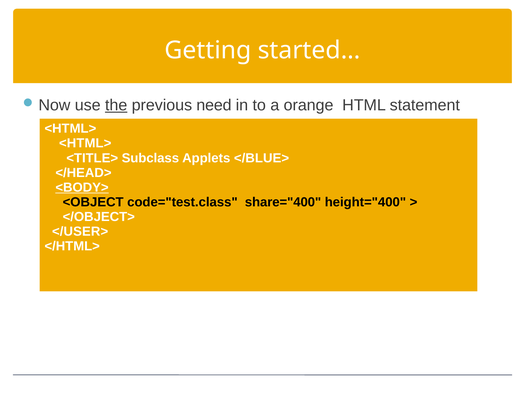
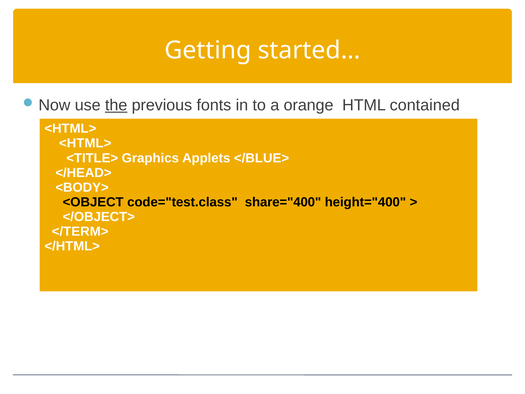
need: need -> fonts
statement: statement -> contained
Subclass: Subclass -> Graphics
<BODY> underline: present -> none
</USER>: </USER> -> </TERM>
